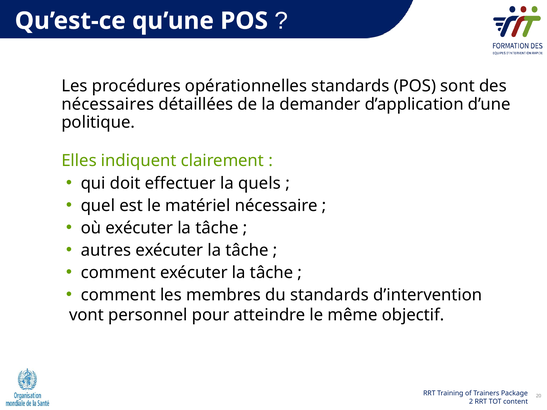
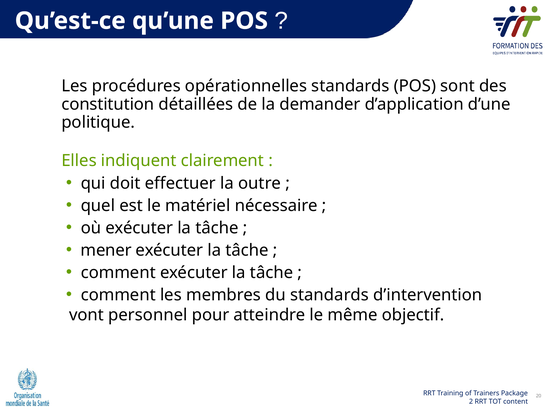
nécessaires: nécessaires -> constitution
quels: quels -> outre
autres: autres -> mener
